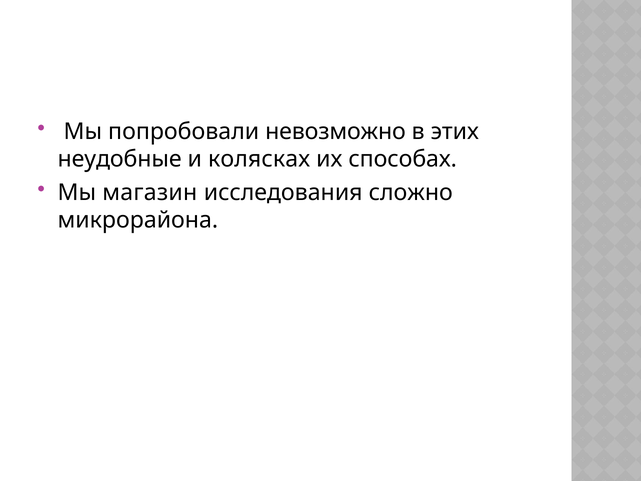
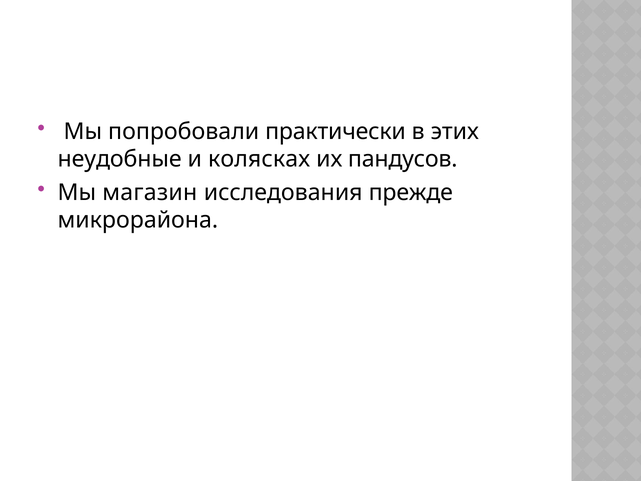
невозможно: невозможно -> практически
способах: способах -> пандусов
сложно: сложно -> прежде
